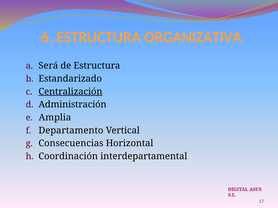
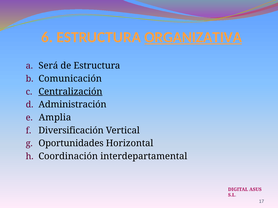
ORGANIZATIVA underline: none -> present
Estandarizado: Estandarizado -> Comunicación
Departamento: Departamento -> Diversificación
Consecuencias: Consecuencias -> Oportunidades
